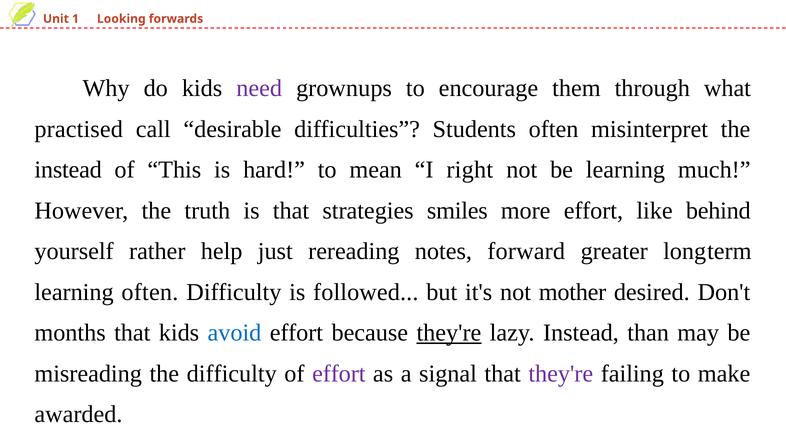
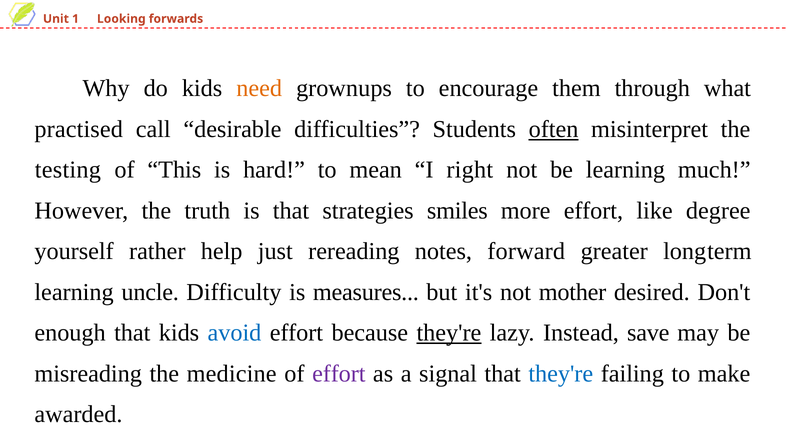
need colour: purple -> orange
often at (554, 129) underline: none -> present
instead at (68, 170): instead -> testing
behind: behind -> degree
learning often: often -> uncle
followed: followed -> measures
months: months -> enough
than: than -> save
the difficulty: difficulty -> medicine
they're at (561, 374) colour: purple -> blue
